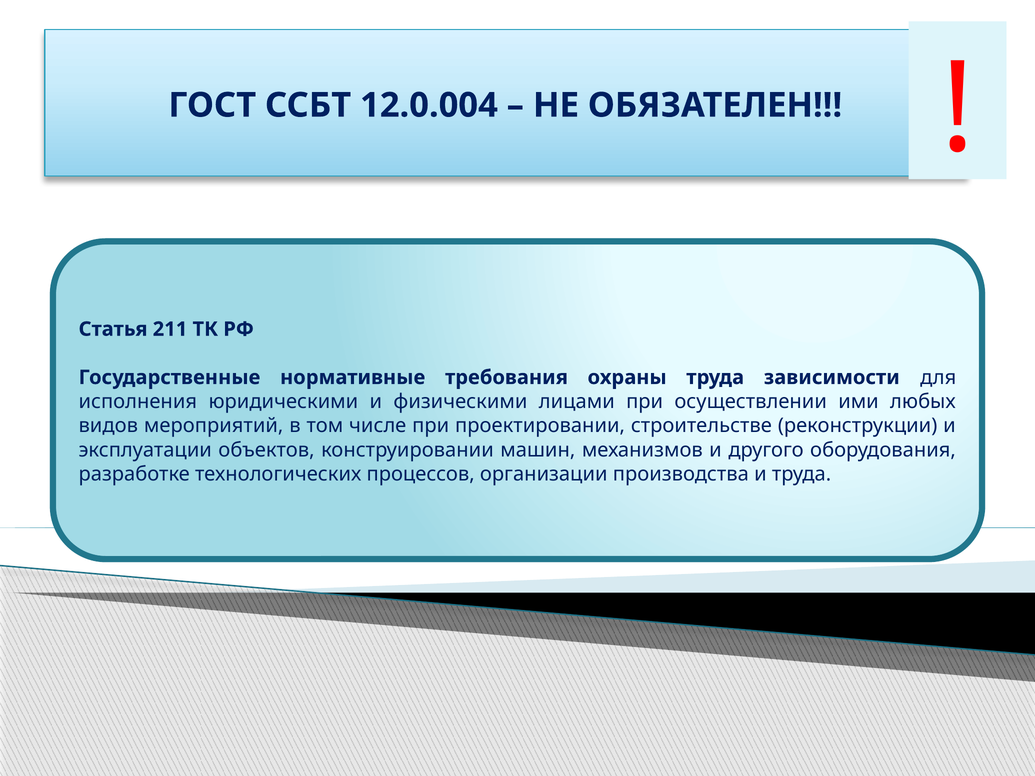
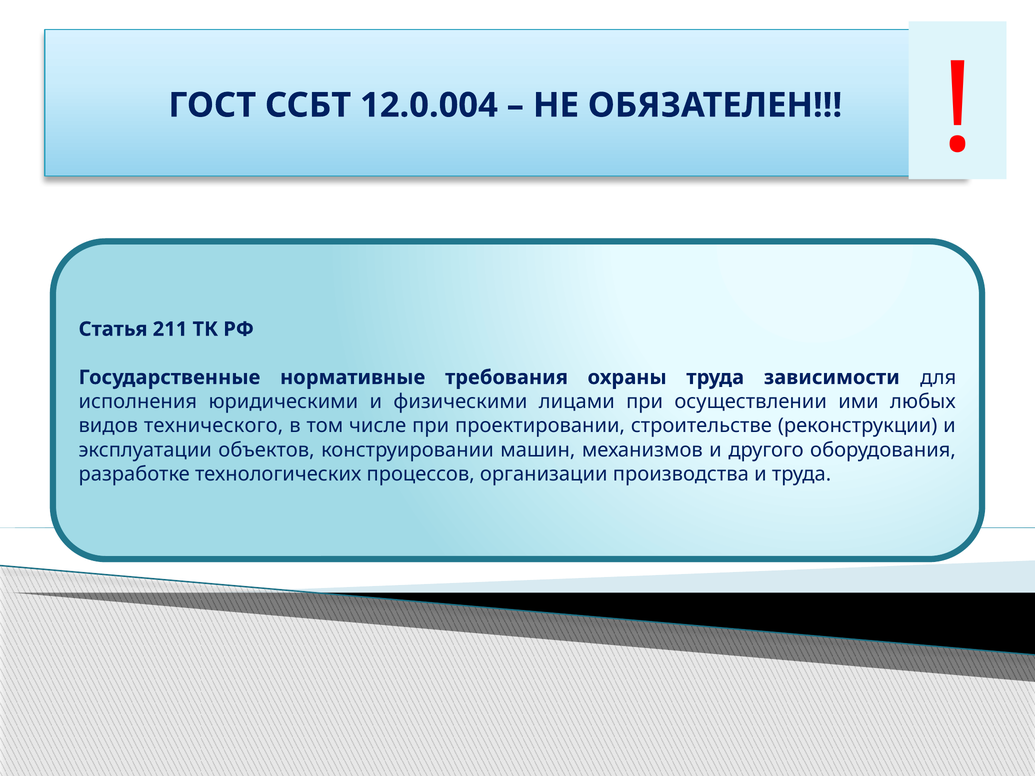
мероприятий: мероприятий -> технического
